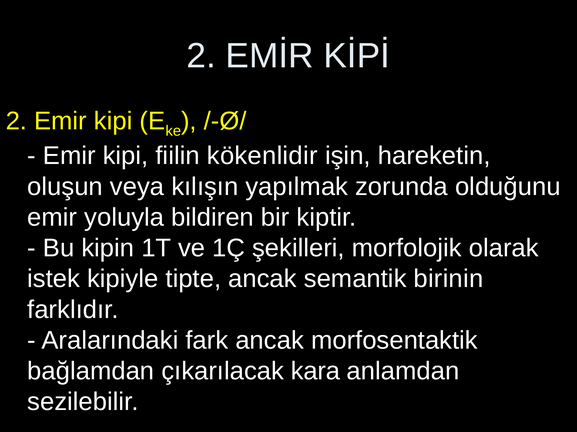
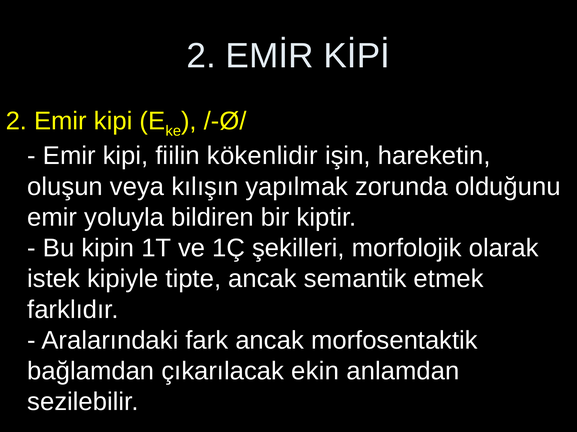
birinin: birinin -> etmek
kara: kara -> ekin
